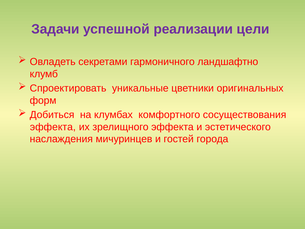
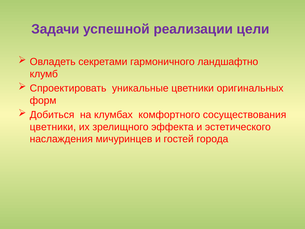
эффекта at (53, 127): эффекта -> цветники
